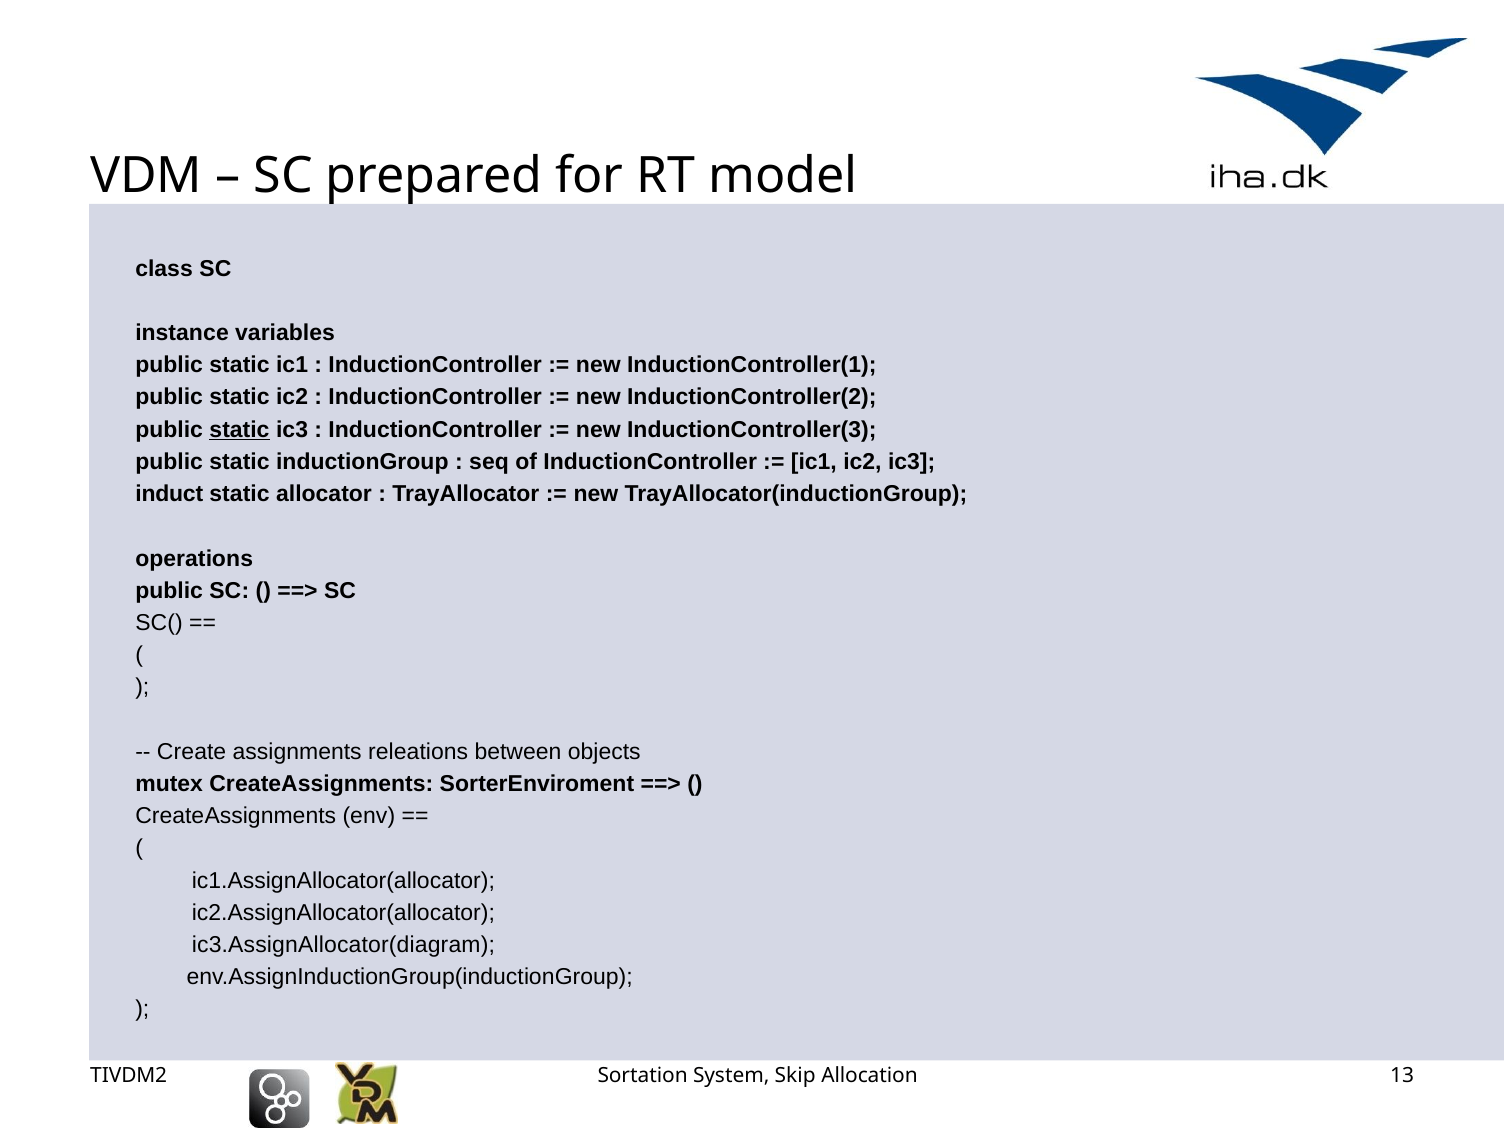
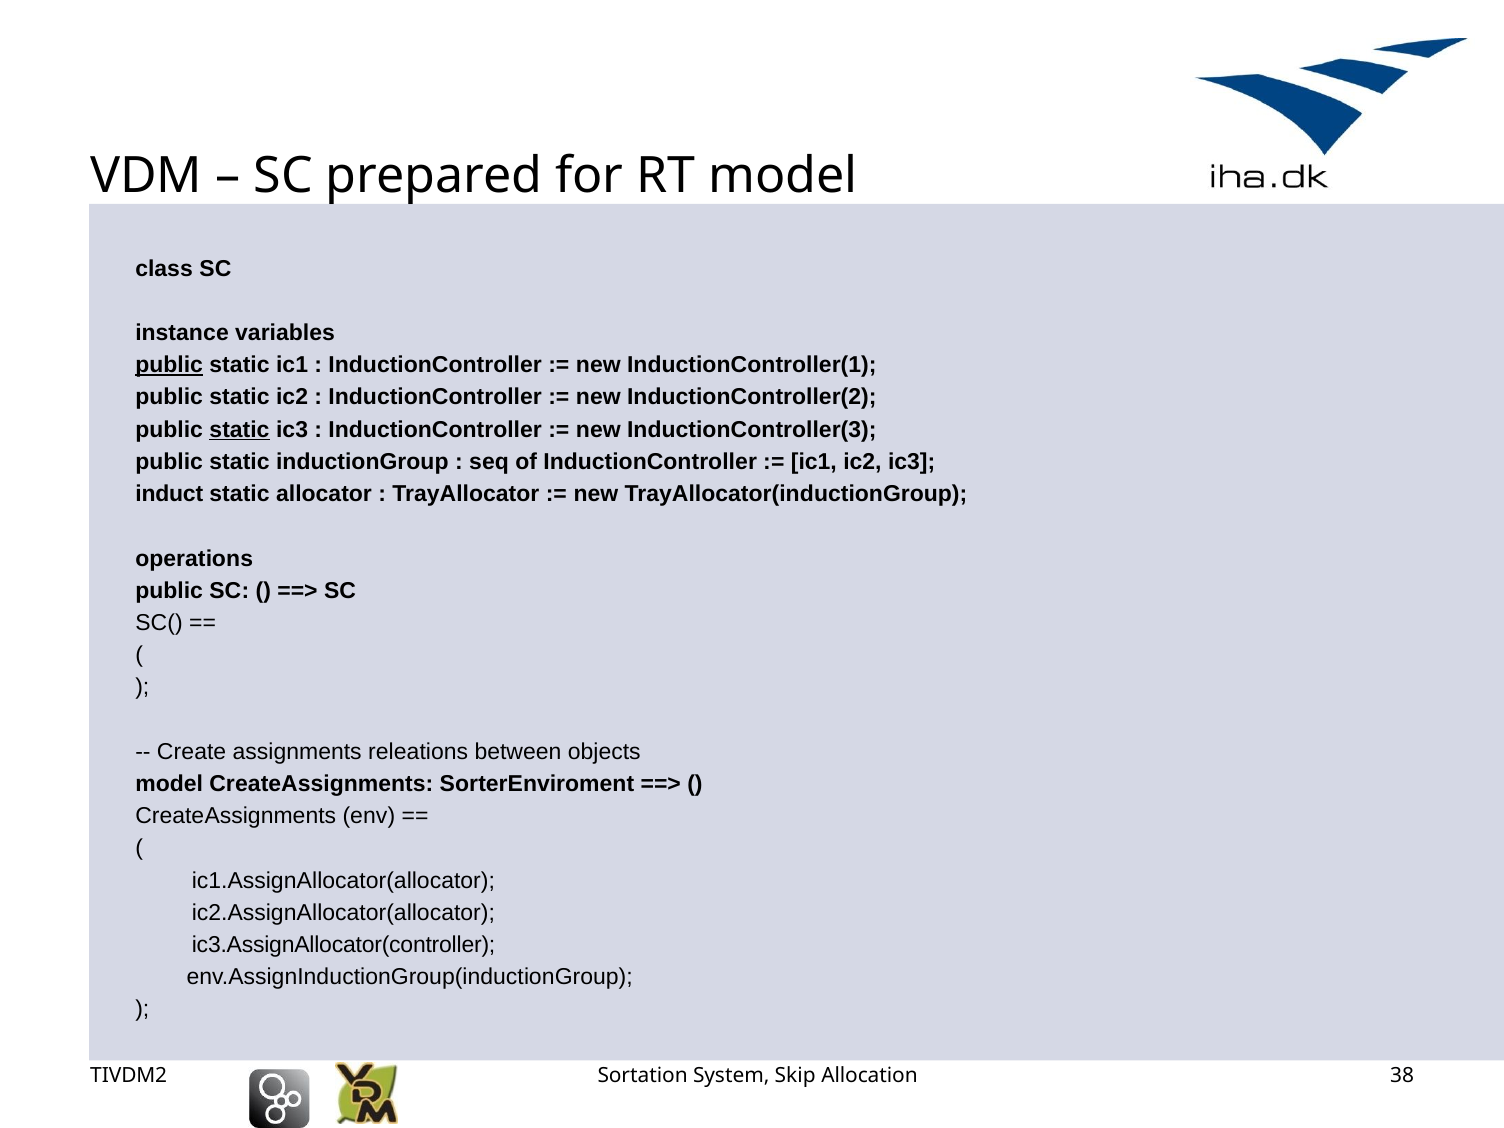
public at (169, 365) underline: none -> present
mutex at (169, 784): mutex -> model
ic3.AssignAllocator(diagram: ic3.AssignAllocator(diagram -> ic3.AssignAllocator(controller
13: 13 -> 38
